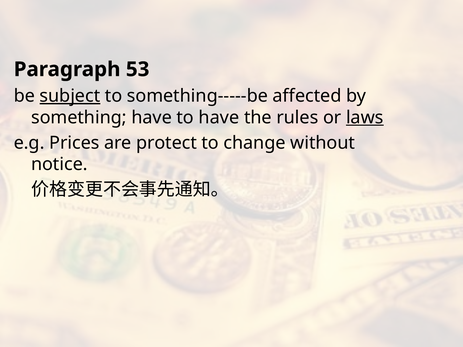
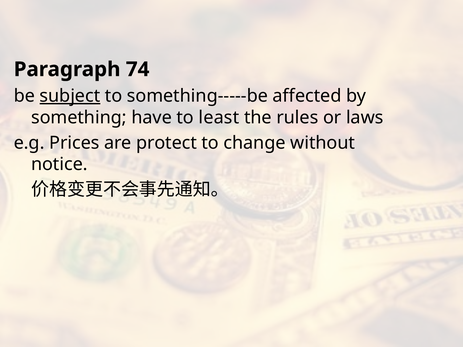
53: 53 -> 74
to have: have -> least
laws underline: present -> none
